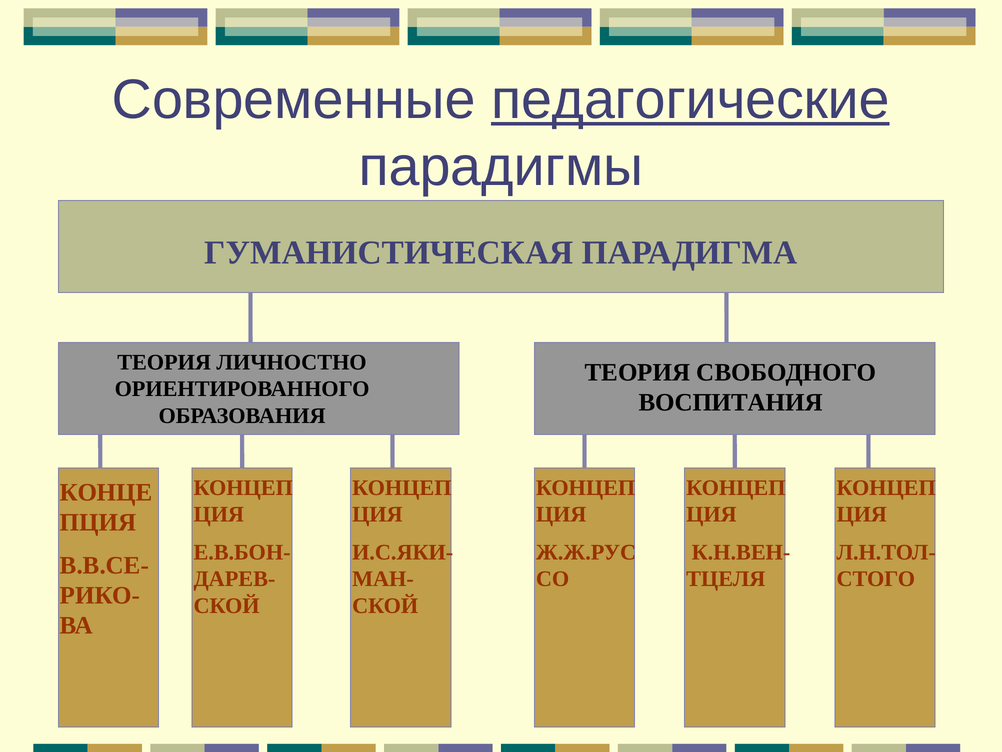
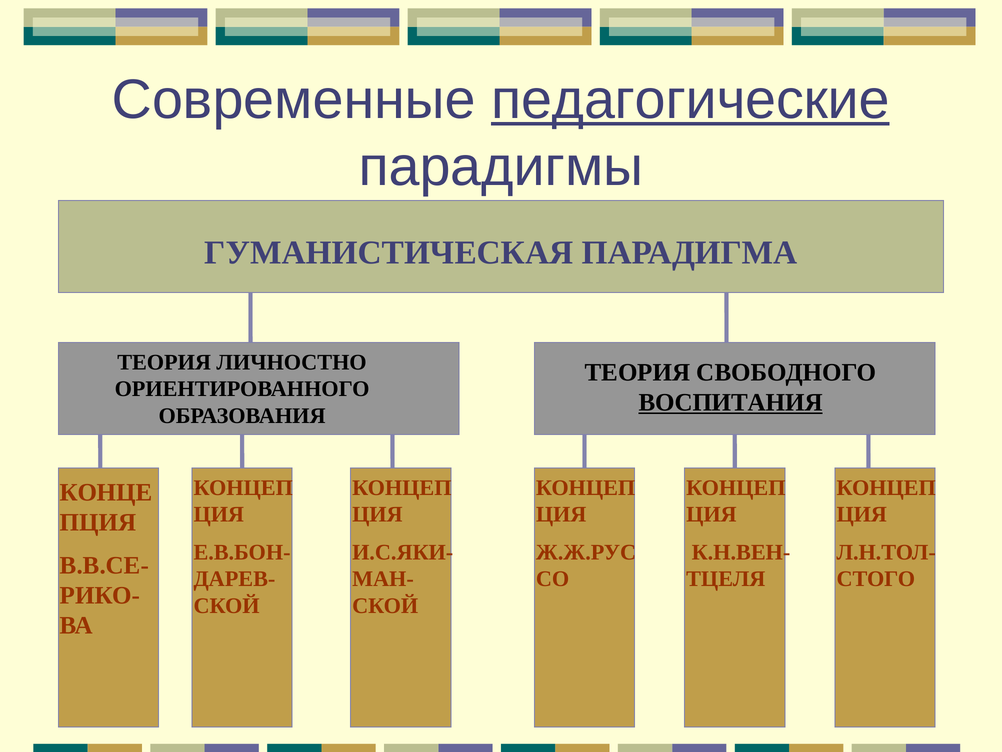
ВОСПИТАНИЯ underline: none -> present
